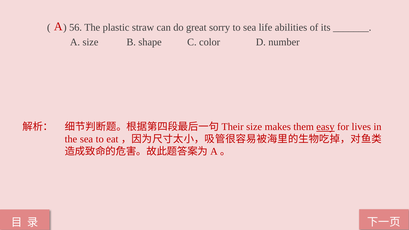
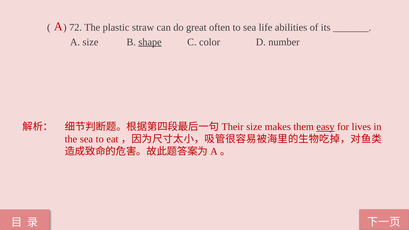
56: 56 -> 72
sorry: sorry -> often
shape underline: none -> present
